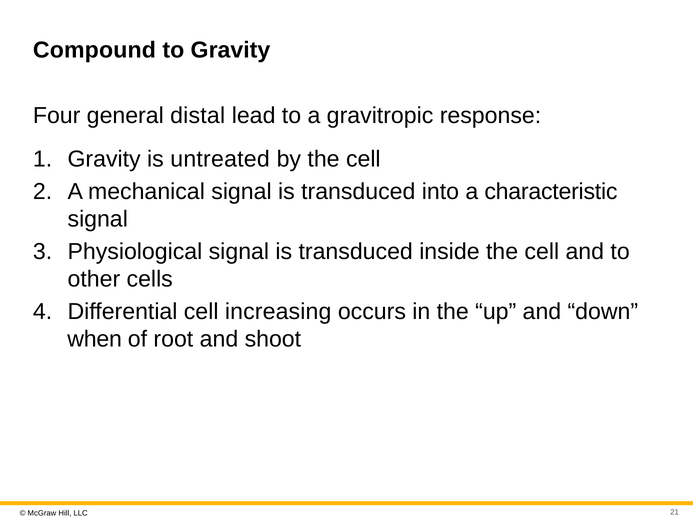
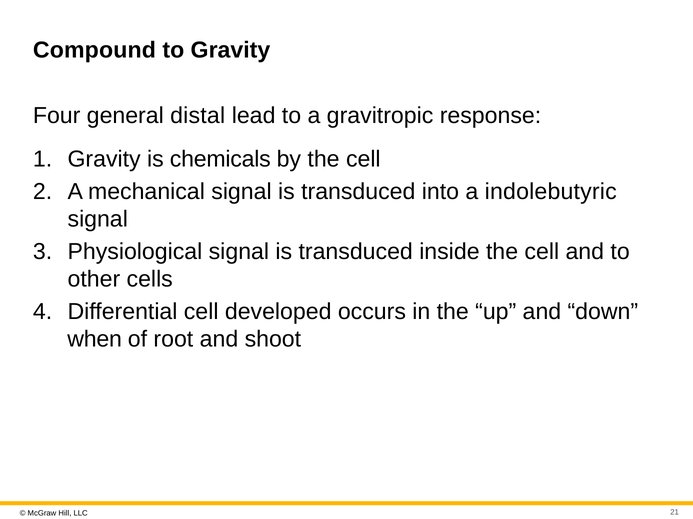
untreated: untreated -> chemicals
characteristic: characteristic -> indolebutyric
increasing: increasing -> developed
